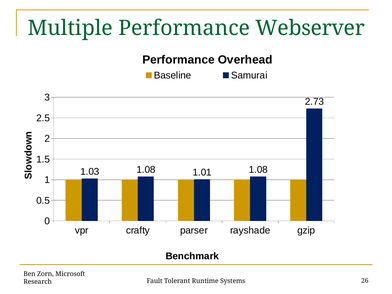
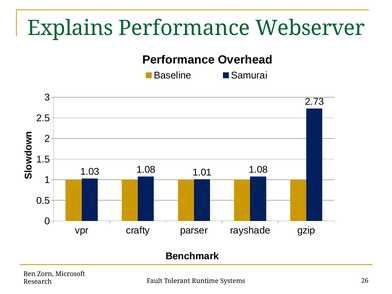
Multiple: Multiple -> Explains
